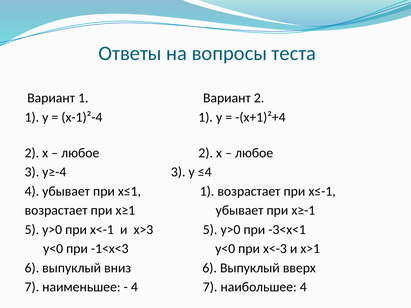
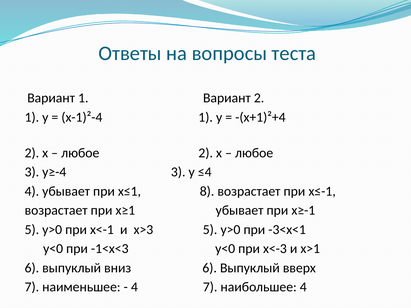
x≤1 1: 1 -> 8
